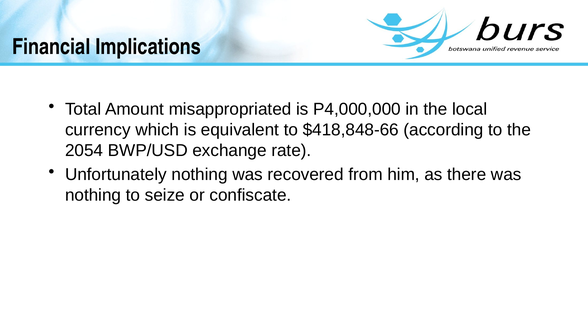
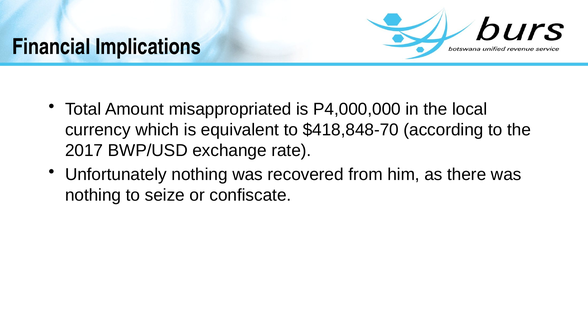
$418,848-66: $418,848-66 -> $418,848-70
2054: 2054 -> 2017
